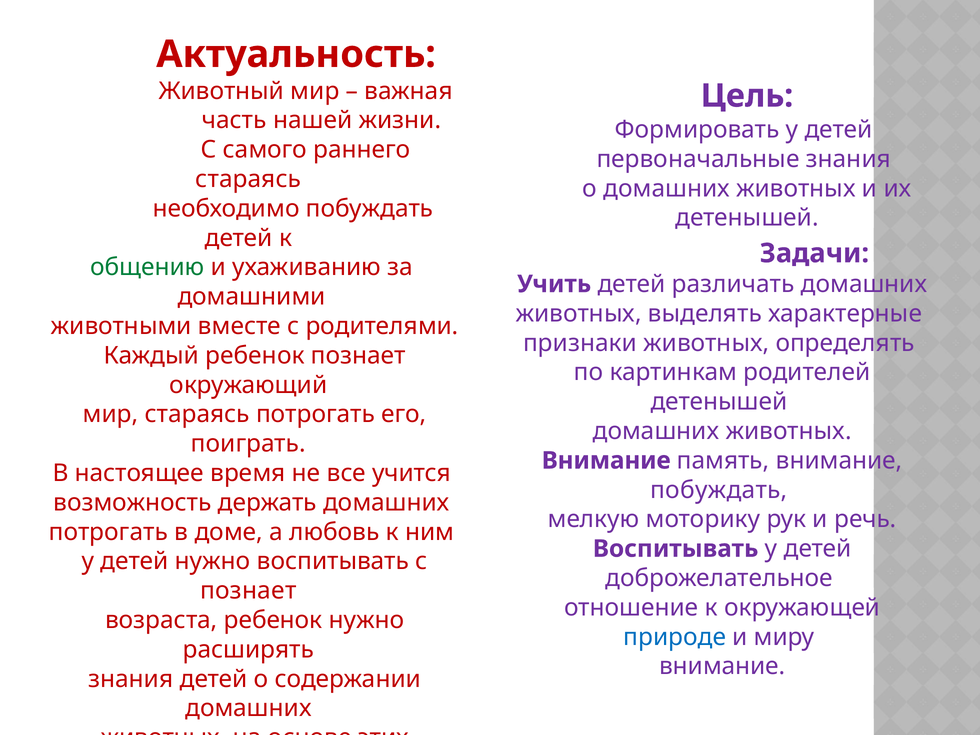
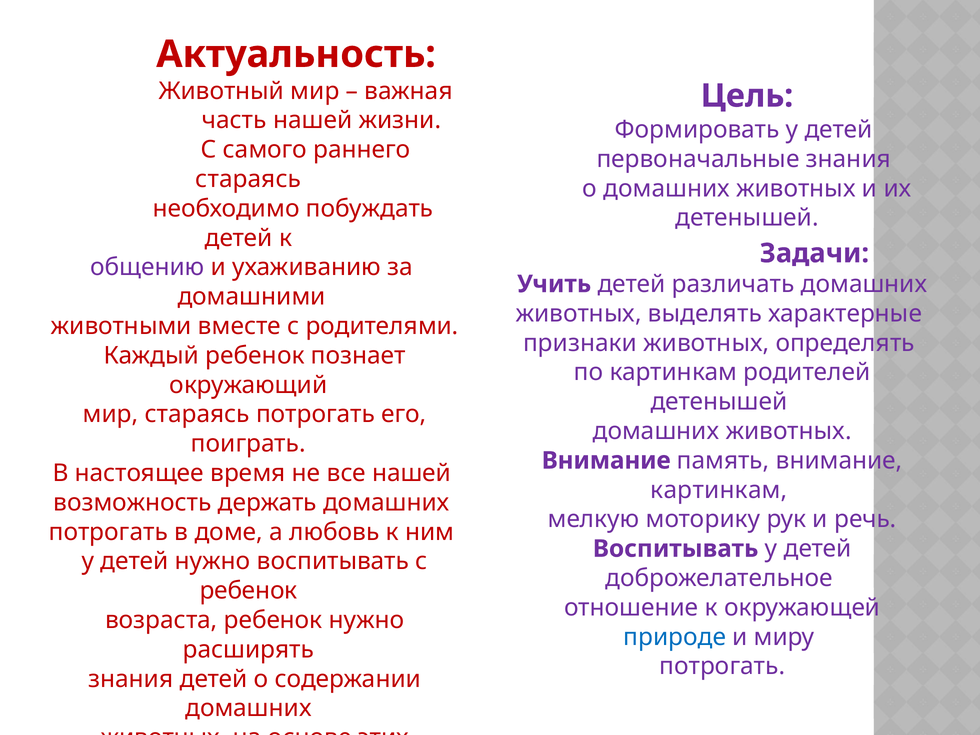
общению colour: green -> purple
все учится: учится -> нашей
побуждать at (719, 490): побуждать -> картинкам
познает at (248, 591): познает -> ребенок
внимание at (722, 666): внимание -> потрогать
